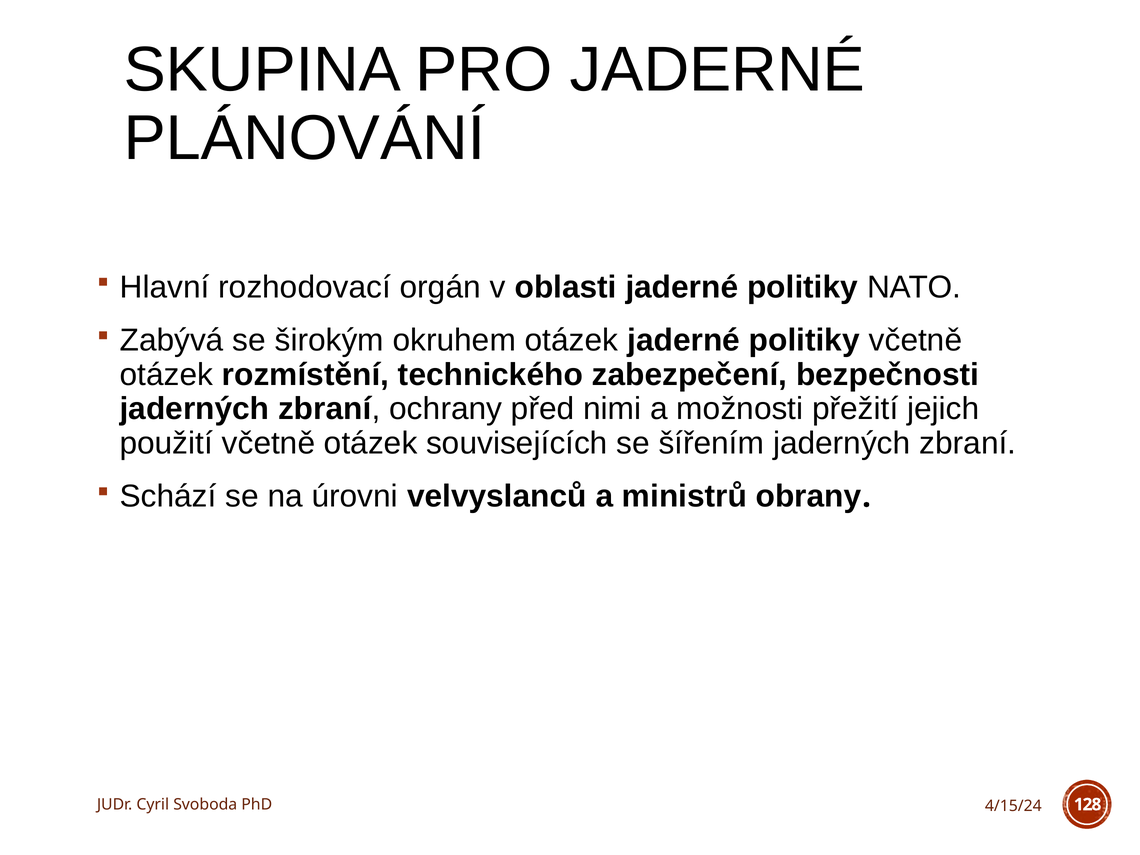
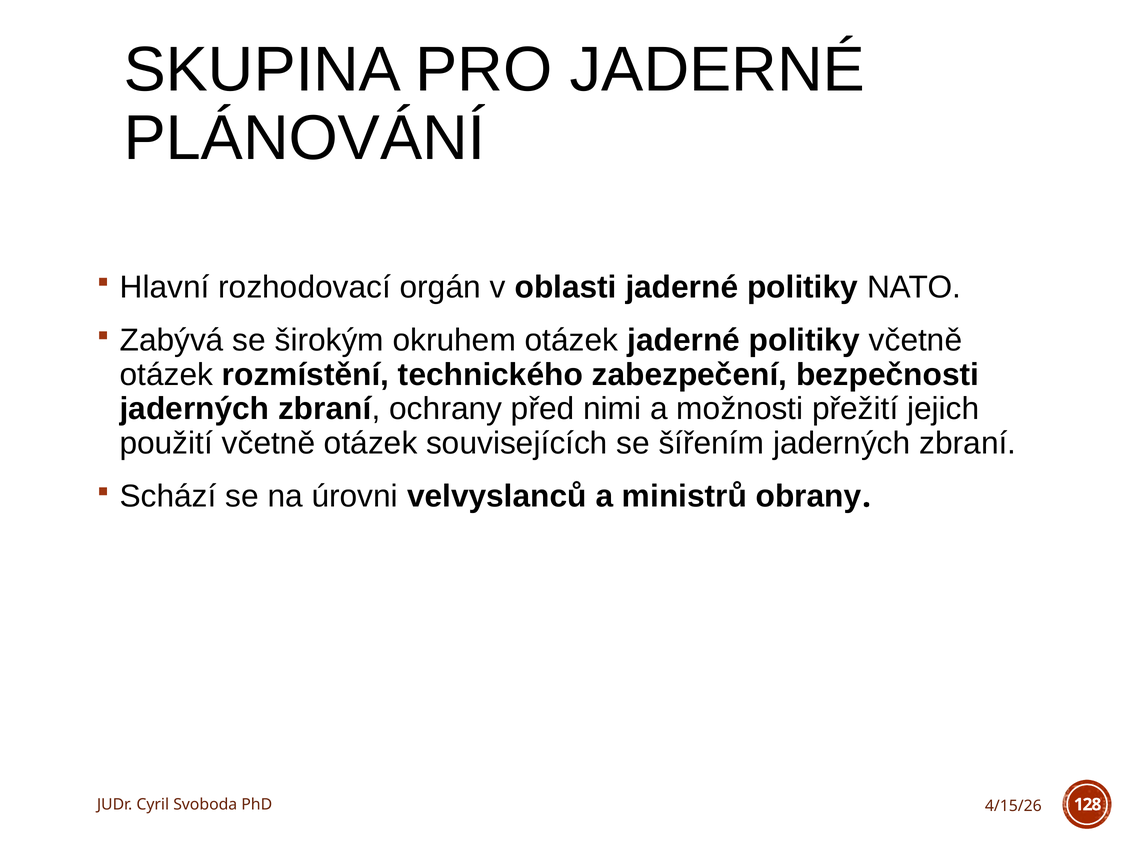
4/15/24: 4/15/24 -> 4/15/26
